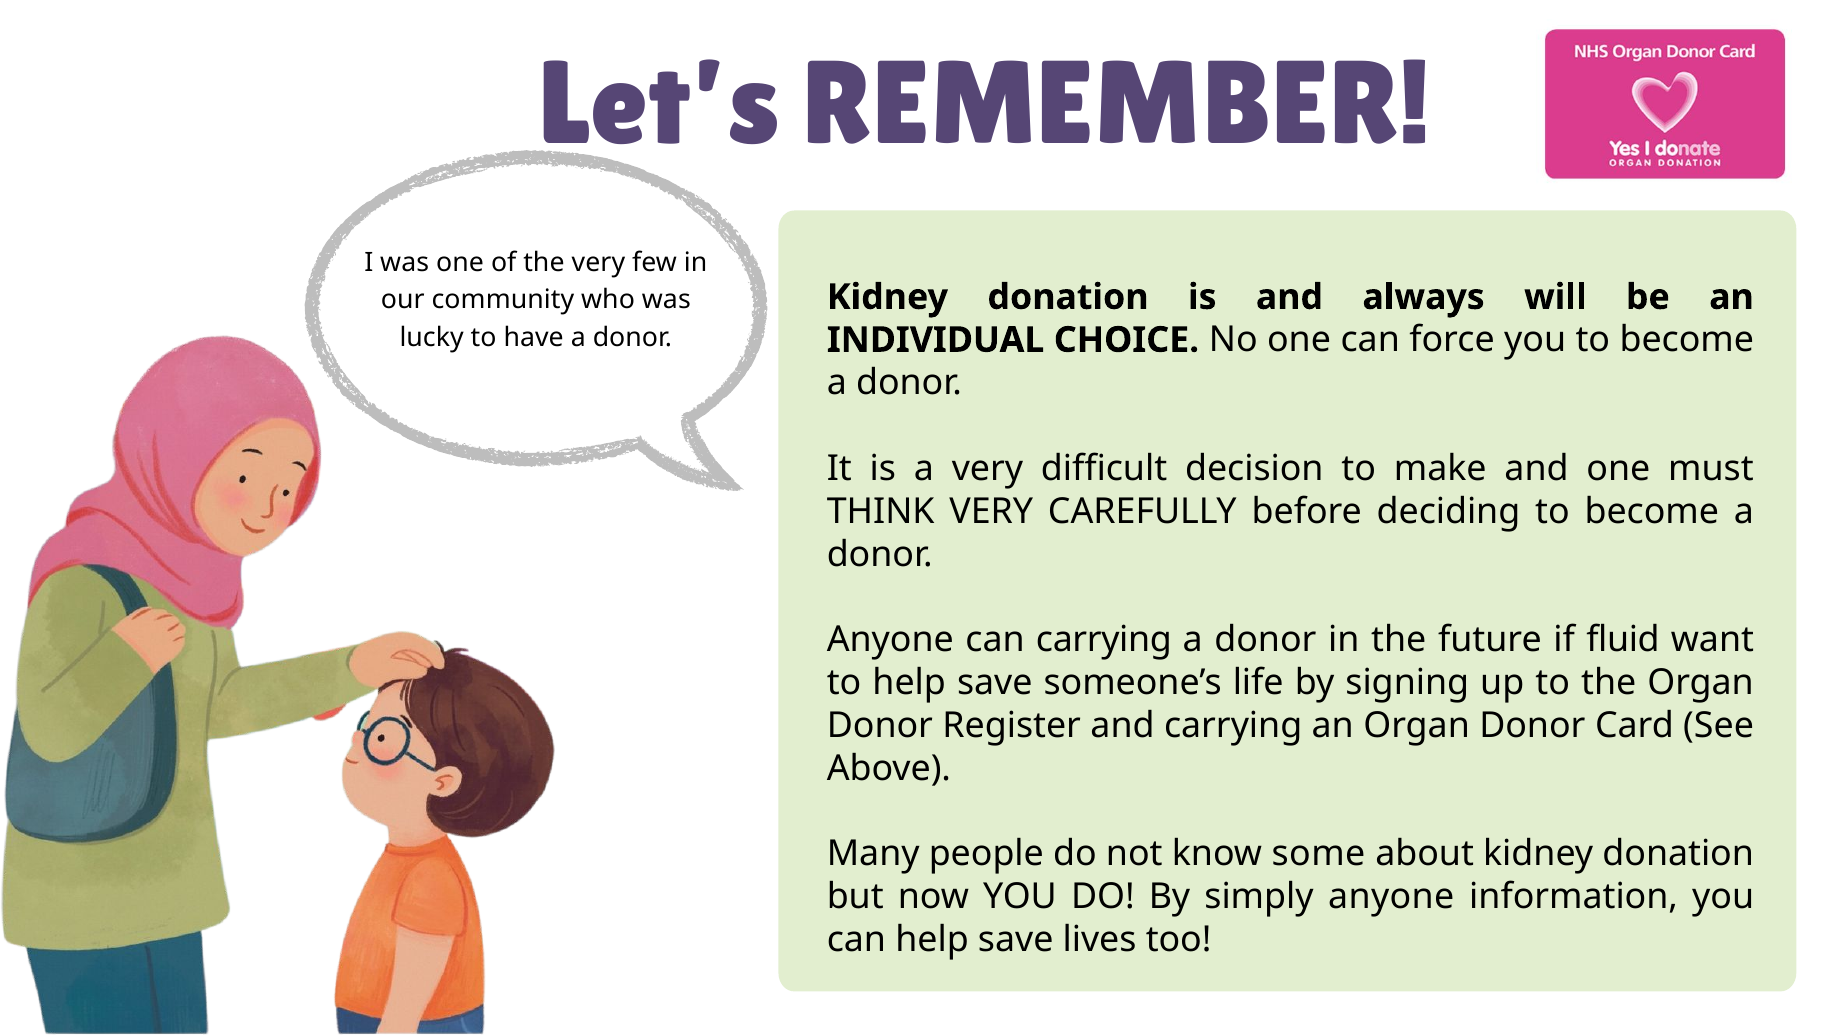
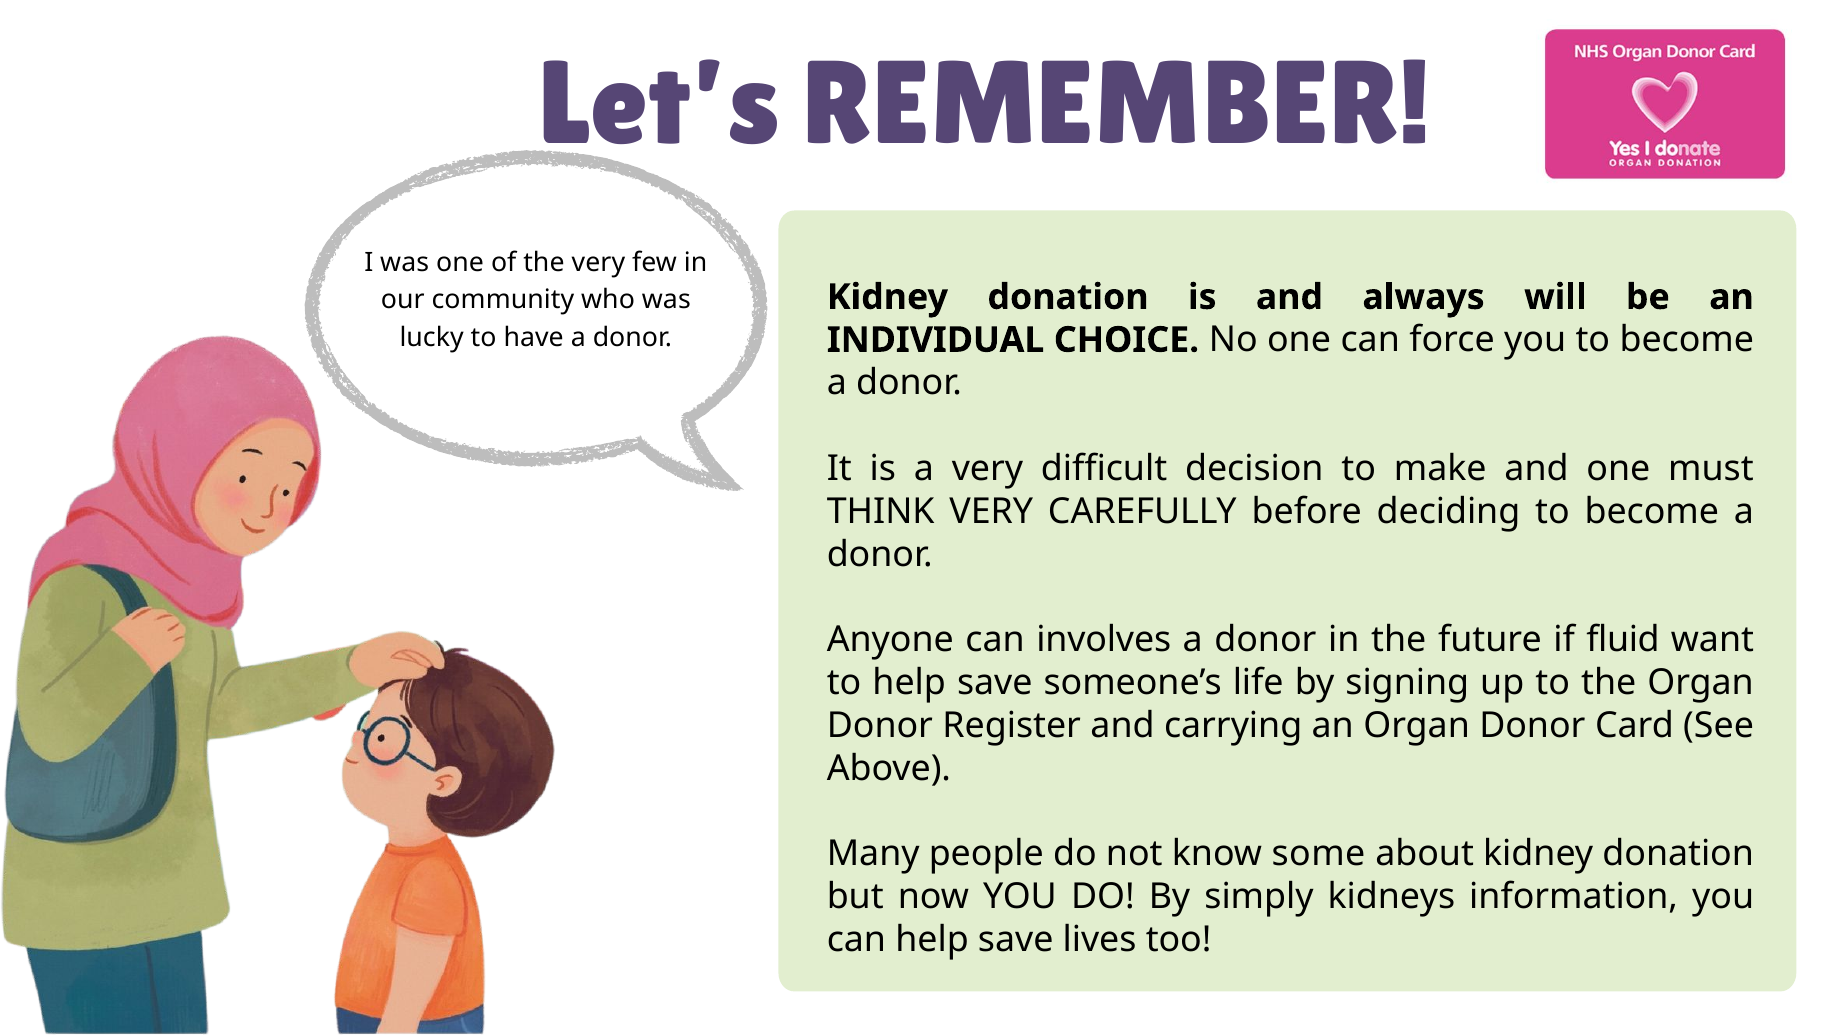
can carrying: carrying -> involves
simply anyone: anyone -> kidneys
